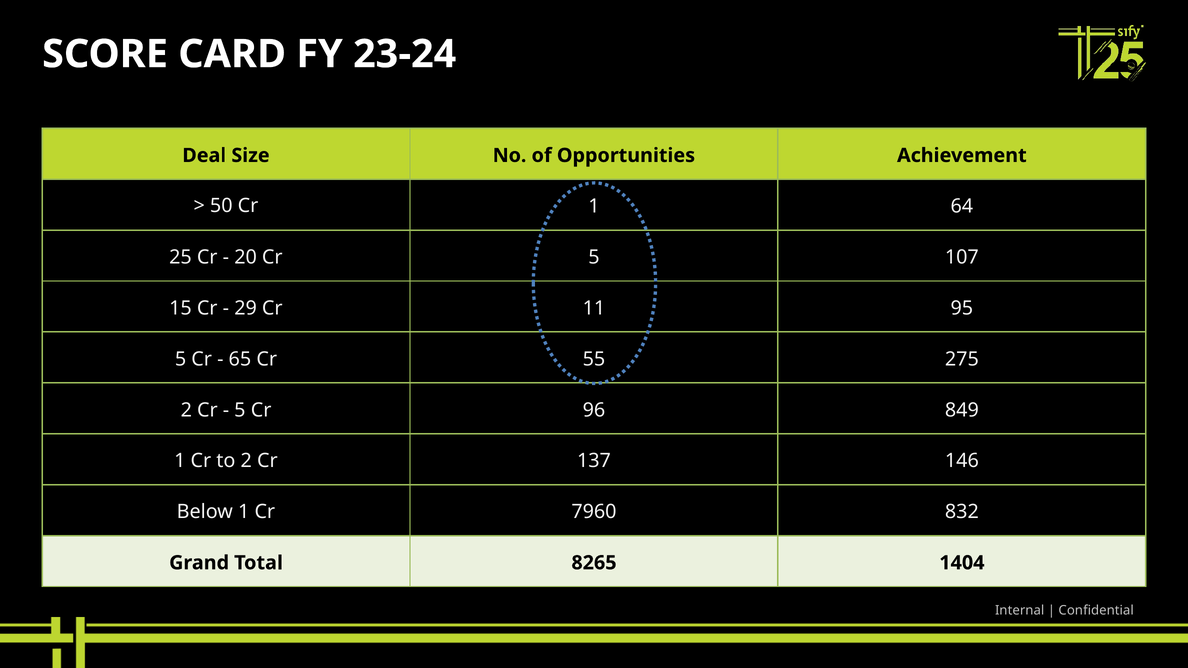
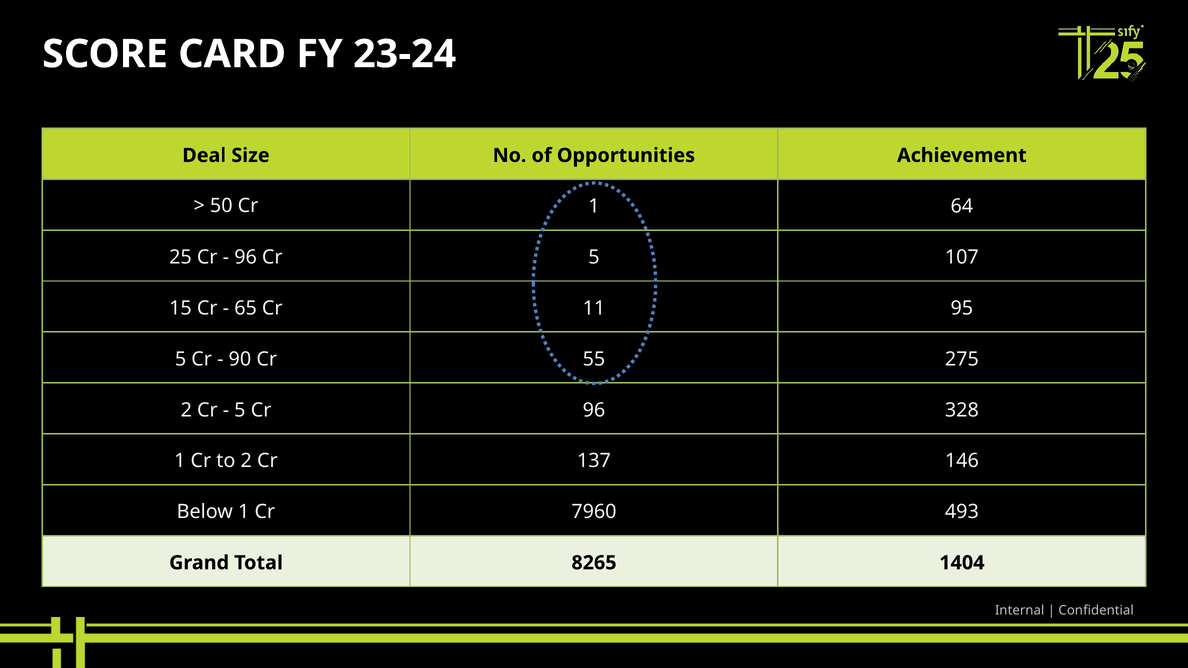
20 at (246, 257): 20 -> 96
29: 29 -> 65
65: 65 -> 90
849: 849 -> 328
832: 832 -> 493
